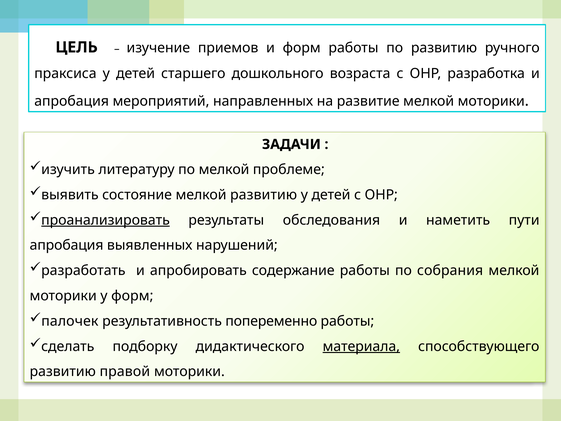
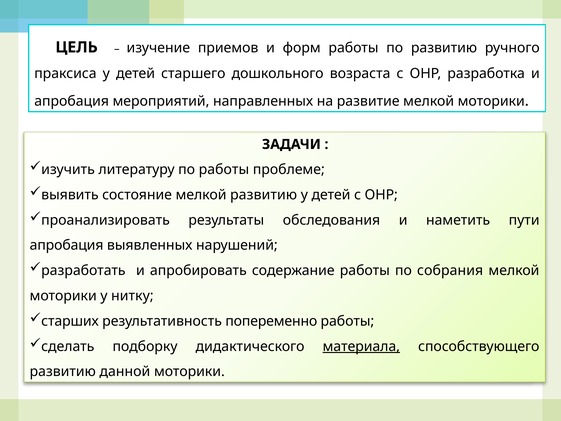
по мелкой: мелкой -> работы
проанализировать underline: present -> none
у форм: форм -> нитку
палочек: палочек -> старших
правой: правой -> данной
